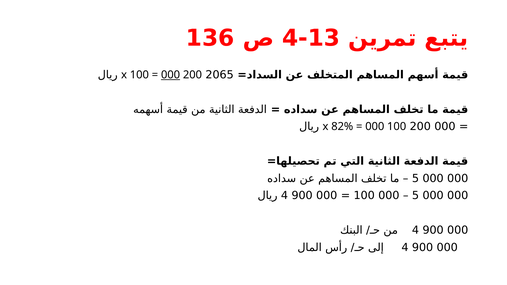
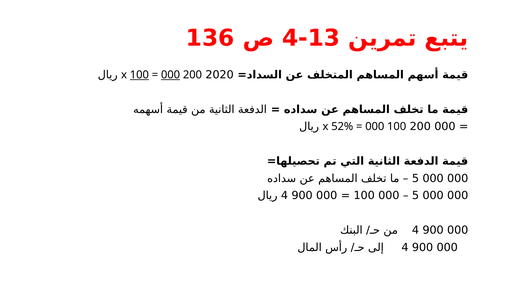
2065: 2065 -> 2020
100 at (139, 75) underline: none -> present
82%: 82% -> 52%
